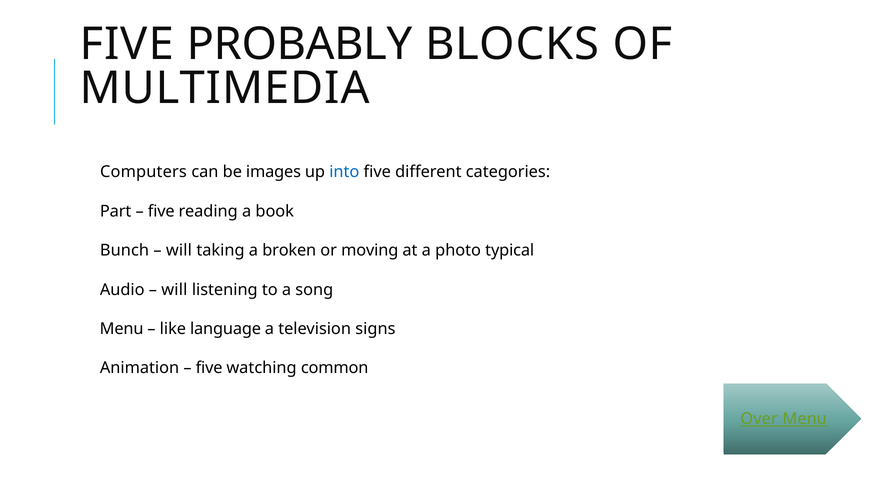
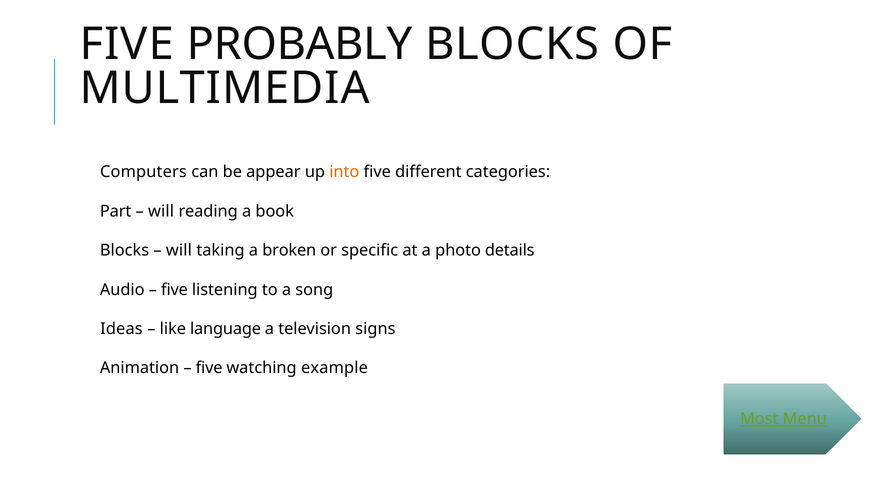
images: images -> appear
into colour: blue -> orange
five at (161, 212): five -> will
Bunch at (125, 251): Bunch -> Blocks
moving: moving -> specific
typical: typical -> details
will at (174, 290): will -> five
Menu at (122, 329): Menu -> Ideas
common: common -> example
Over: Over -> Most
